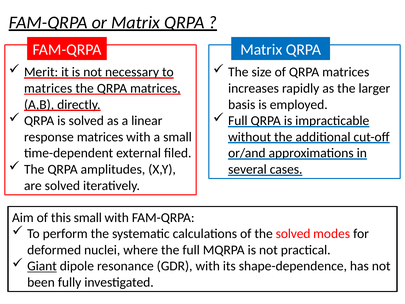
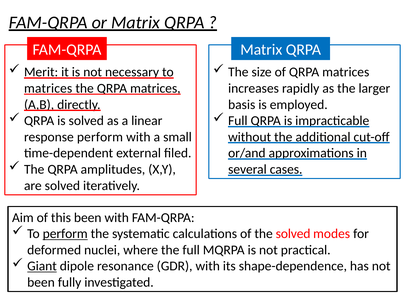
response matrices: matrices -> perform
this small: small -> been
perform at (65, 234) underline: none -> present
